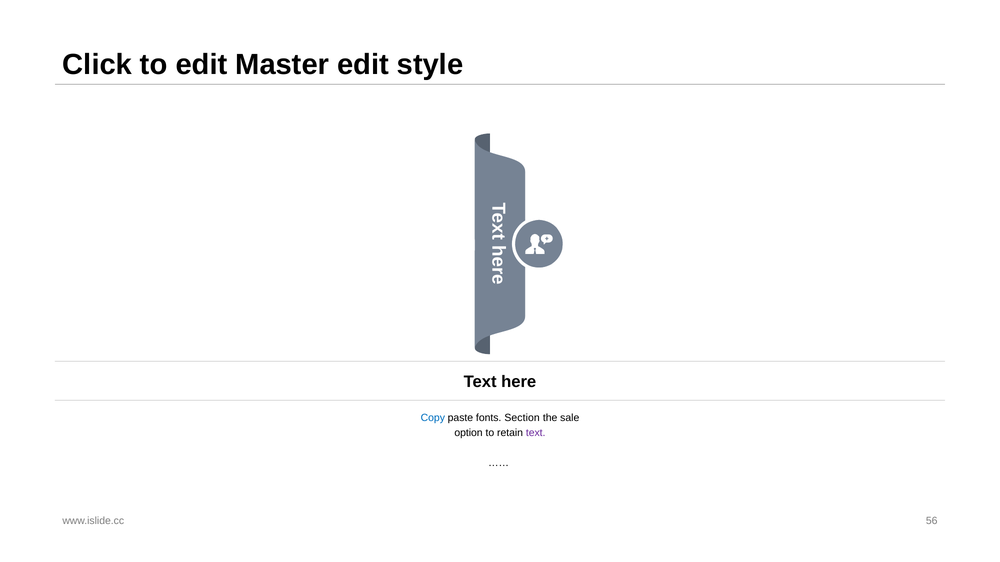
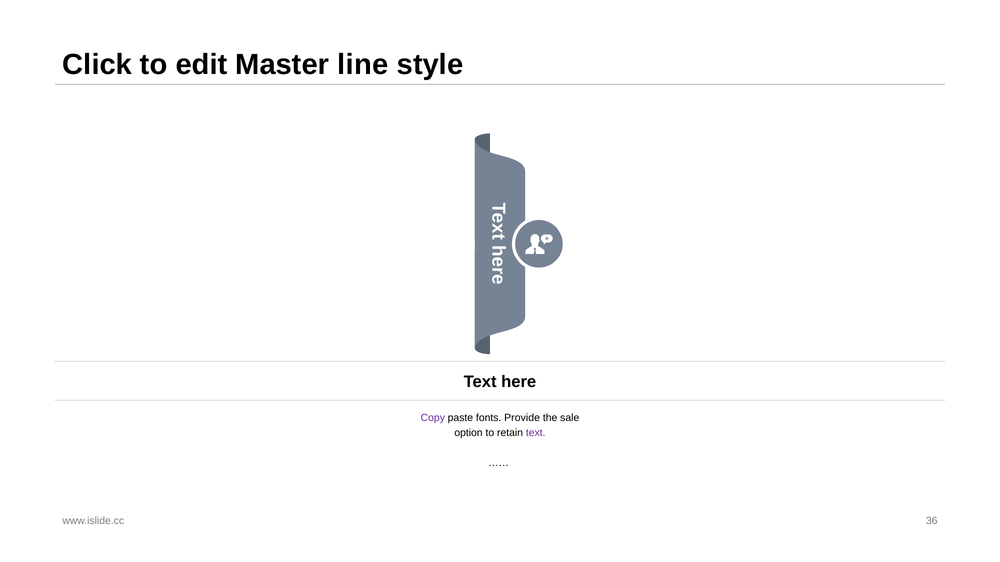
Master edit: edit -> line
Copy colour: blue -> purple
Section: Section -> Provide
56: 56 -> 36
